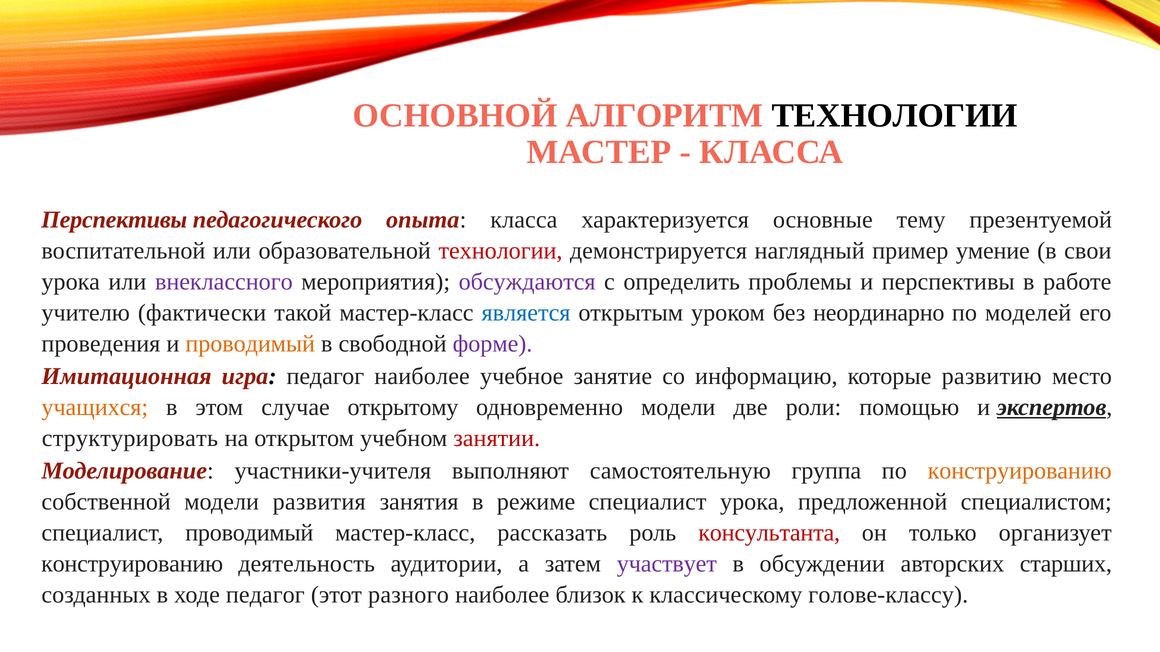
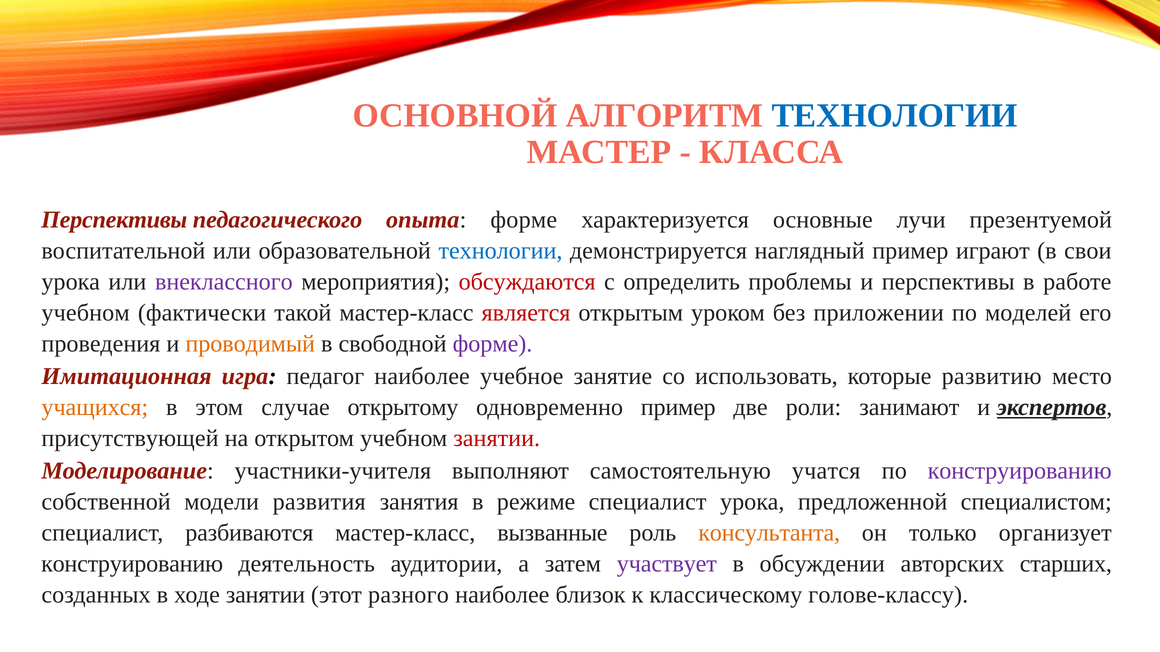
ТЕХНОЛОГИИ at (895, 116) colour: black -> blue
опыта класса: класса -> форме
тему: тему -> лучи
технологии at (501, 251) colour: red -> blue
умение: умение -> играют
обсуждаются colour: purple -> red
учителю at (86, 313): учителю -> учебном
является colour: blue -> red
неординарно: неординарно -> приложении
информацию: информацию -> использовать
одновременно модели: модели -> пример
помощью: помощью -> занимают
структурировать: структурировать -> присутствующей
группа: группа -> учатся
конструированию at (1020, 471) colour: orange -> purple
специалист проводимый: проводимый -> разбиваются
рассказать: рассказать -> вызванные
консультанта colour: red -> orange
ходе педагог: педагог -> занятии
